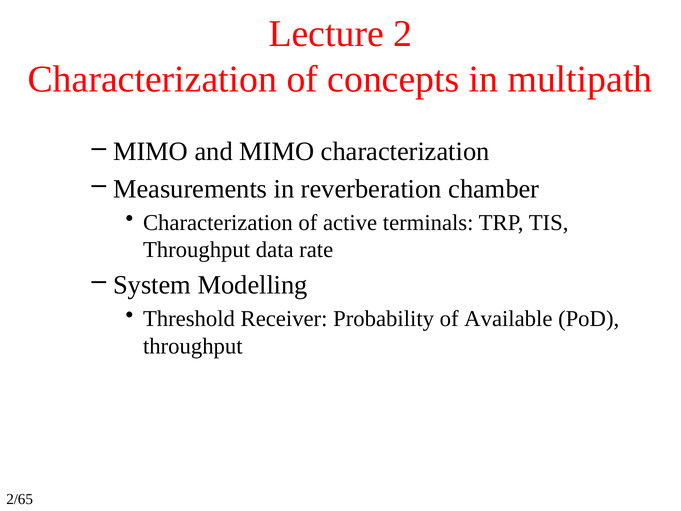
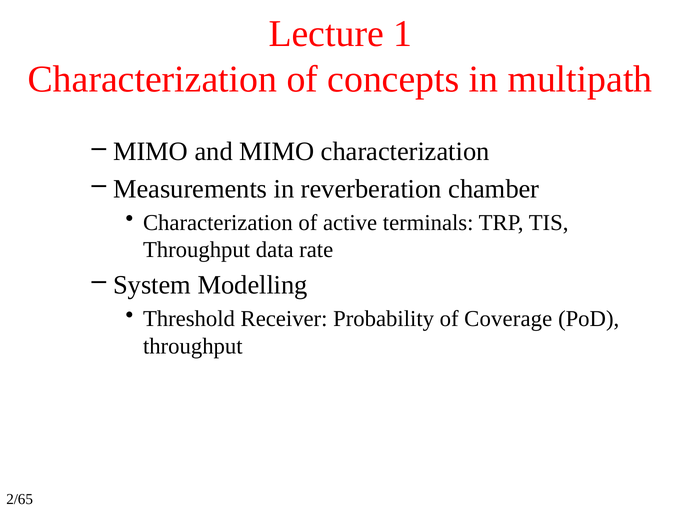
2: 2 -> 1
Available: Available -> Coverage
